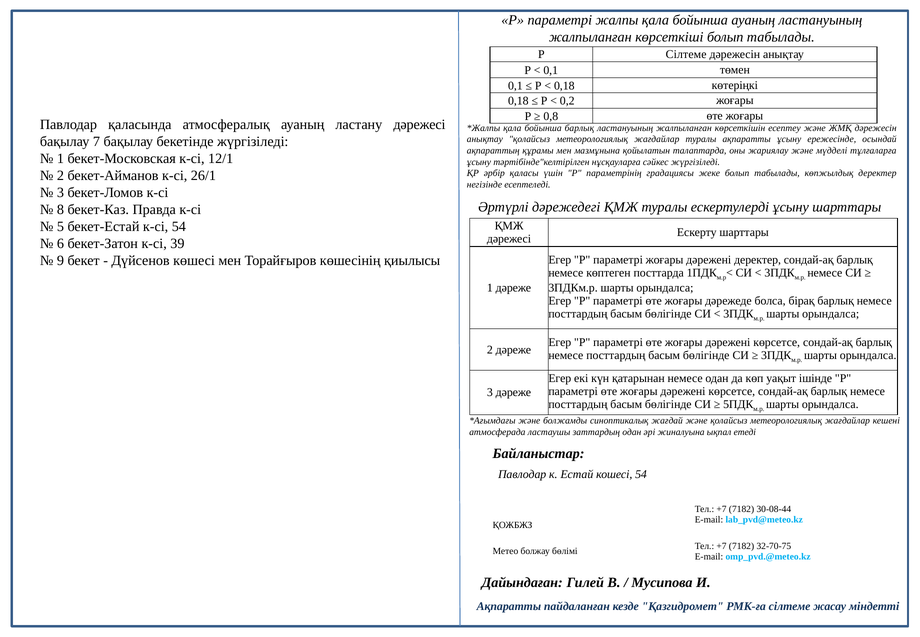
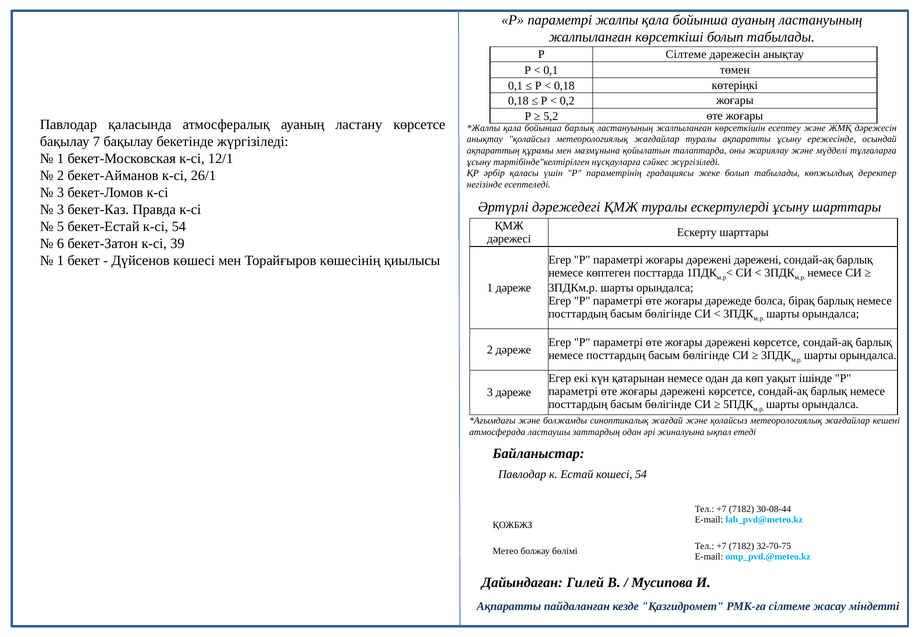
0,8: 0,8 -> 5,2
ластану дәрежесі: дәрежесі -> көрсетсе
8 at (60, 210): 8 -> 3
9 at (60, 261): 9 -> 1
дәрежені деректер: деректер -> дәрежені
